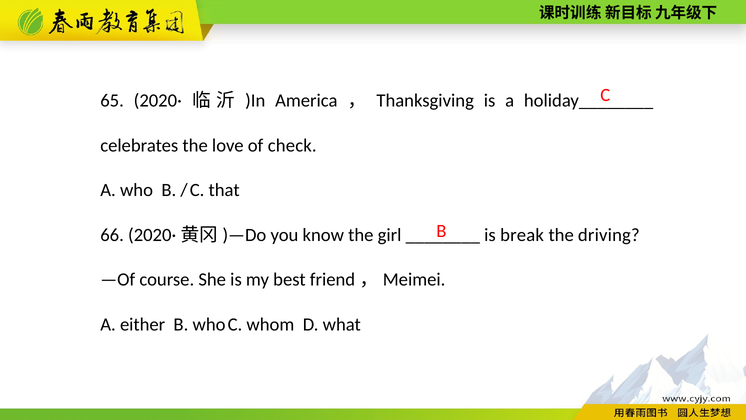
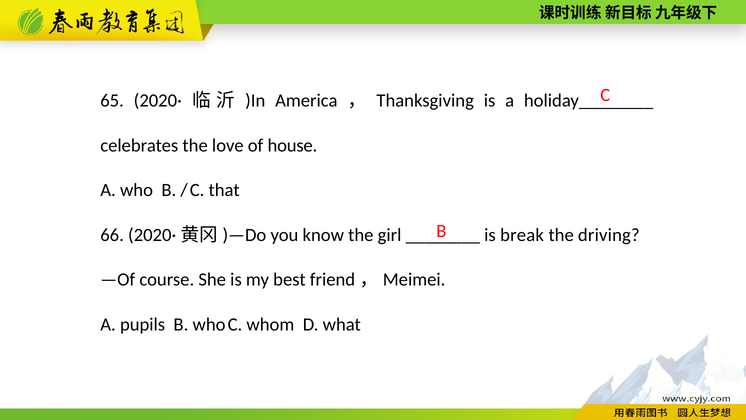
check: check -> house
either: either -> pupils
